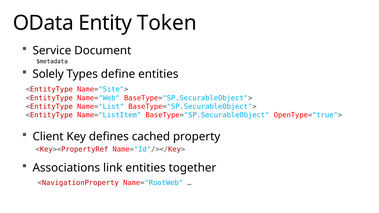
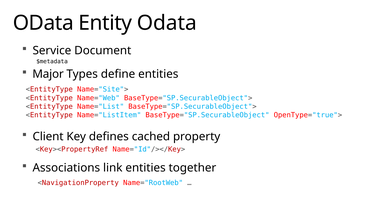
Entity Token: Token -> Odata
Solely: Solely -> Major
